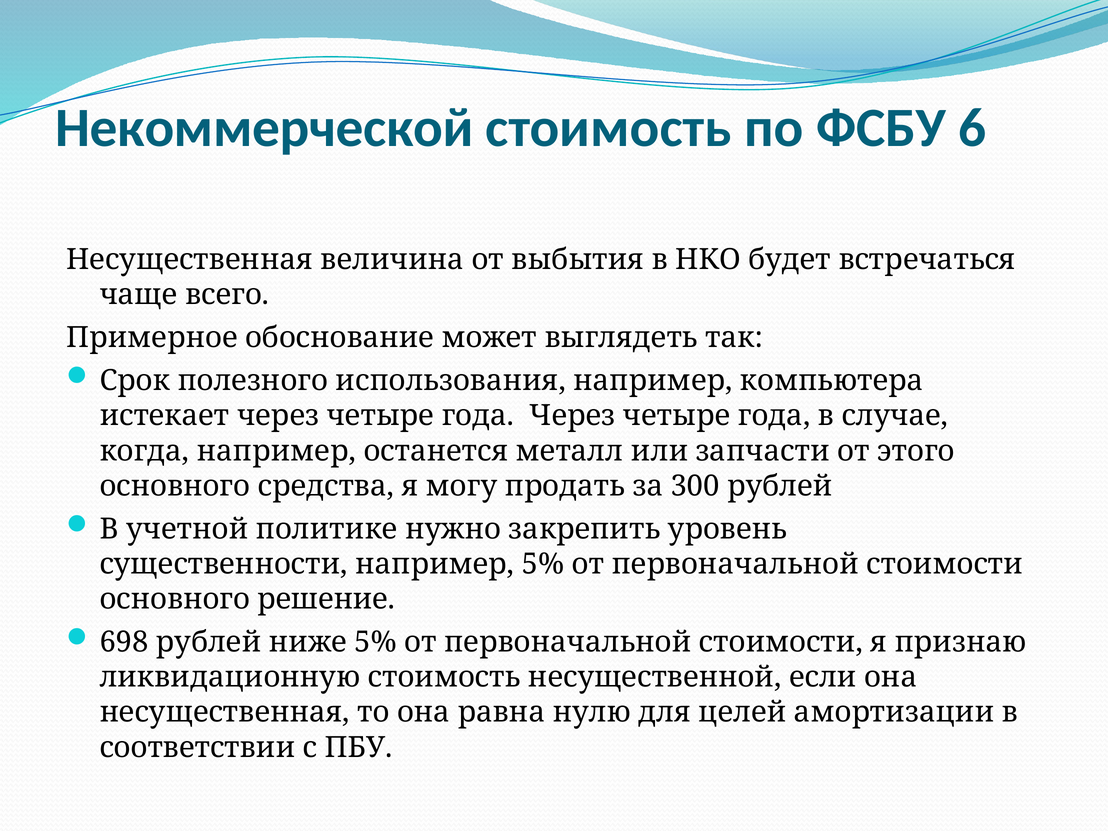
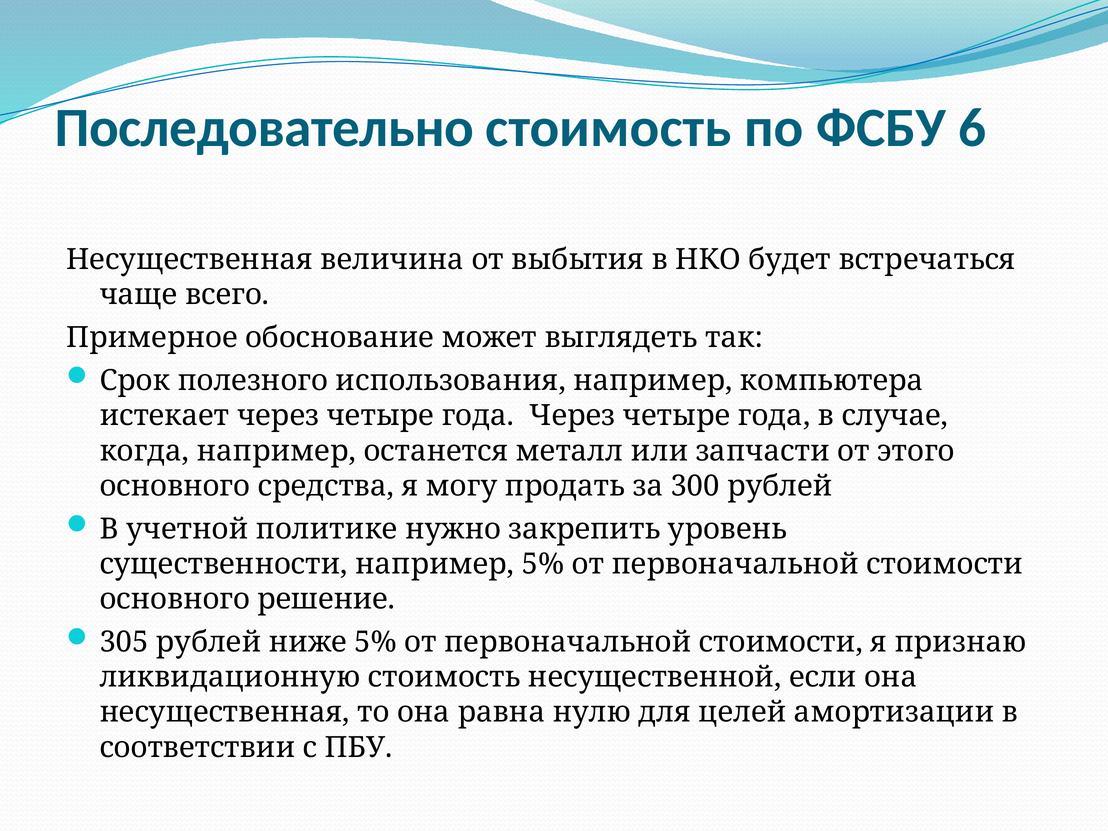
Некоммерческой: Некоммерческой -> Последовательно
698: 698 -> 305
